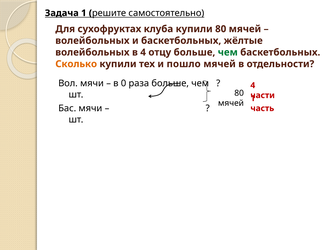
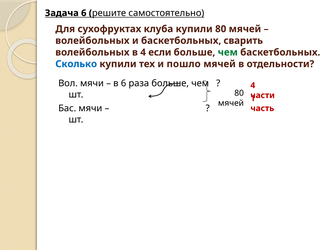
Задача 1: 1 -> 6
жёлтые: жёлтые -> сварить
отцу: отцу -> если
Сколько colour: orange -> blue
в 0: 0 -> 6
